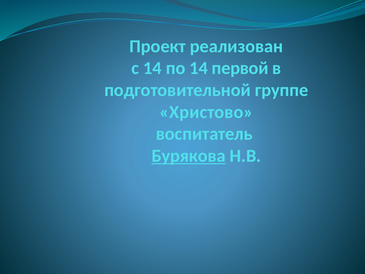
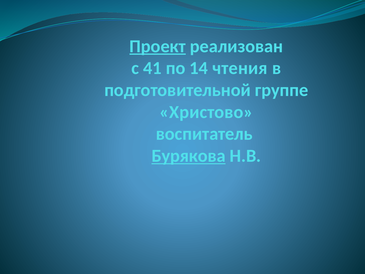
Проект underline: none -> present
с 14: 14 -> 41
первой: первой -> чтения
